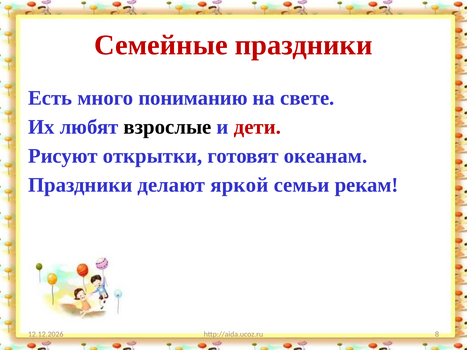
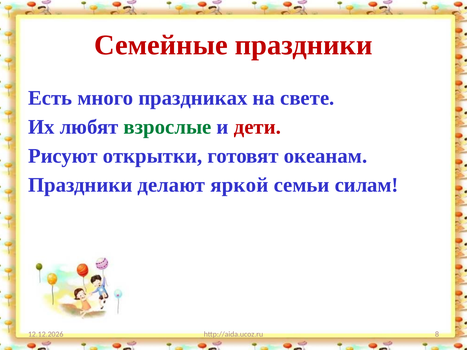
пониманию: пониманию -> праздниках
взрослые colour: black -> green
рекам: рекам -> силам
